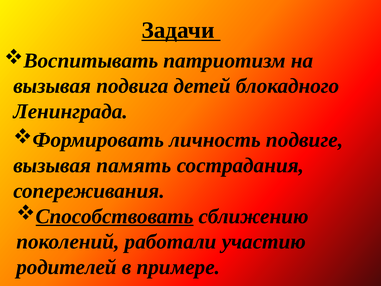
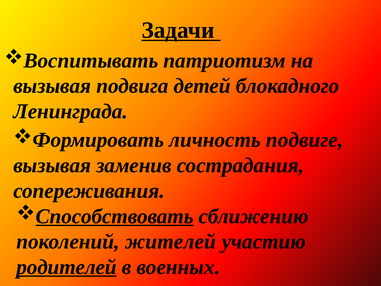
память: память -> заменив
работали: работали -> жителей
родителей underline: none -> present
примере: примере -> военных
